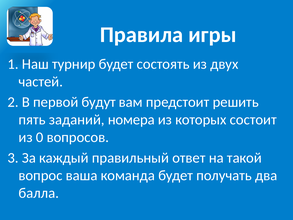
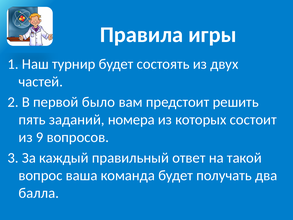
будут: будут -> было
0: 0 -> 9
